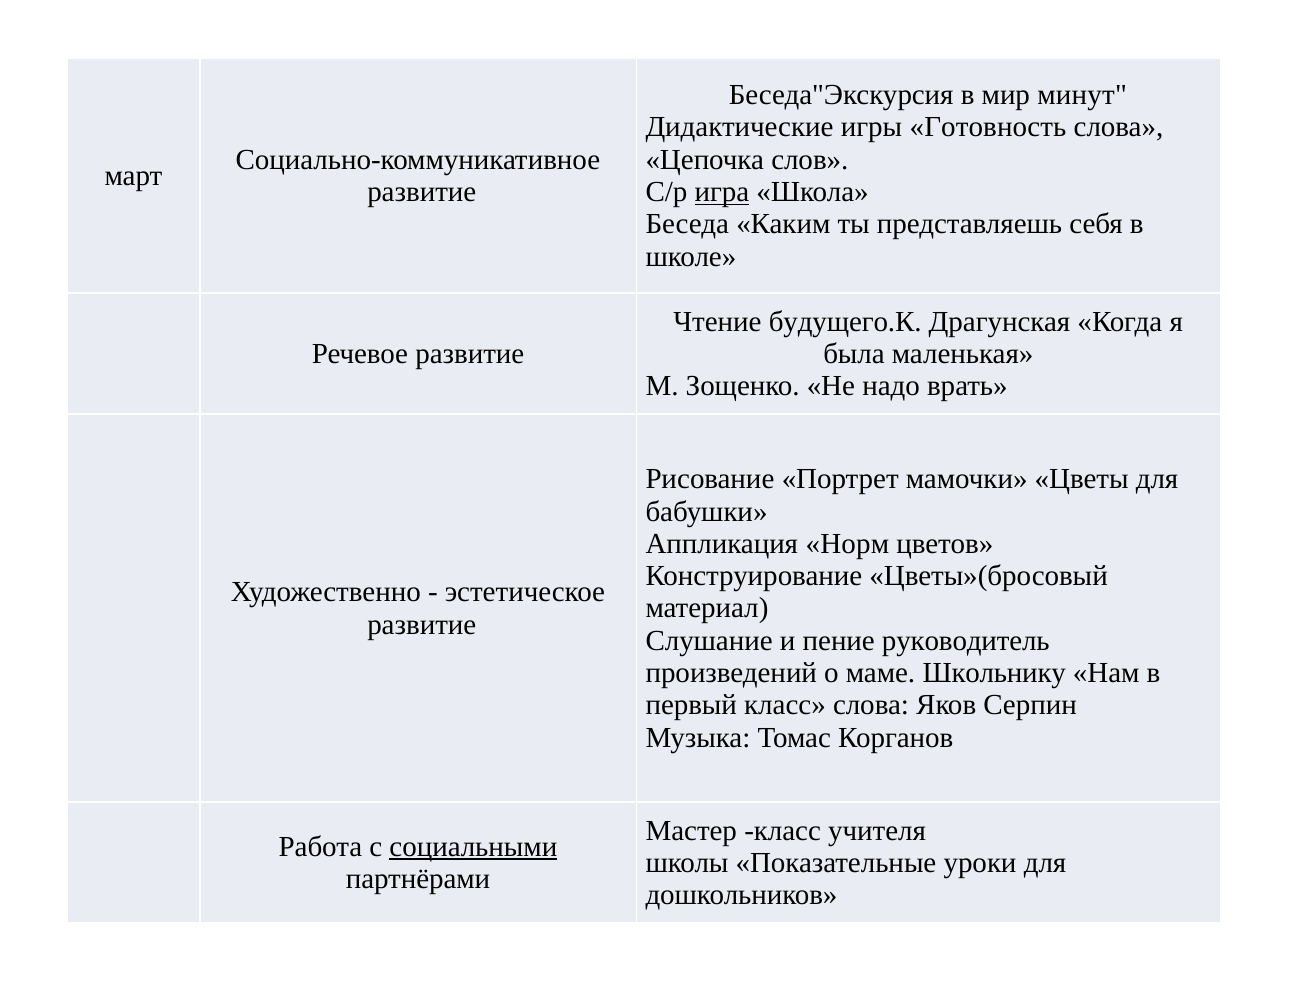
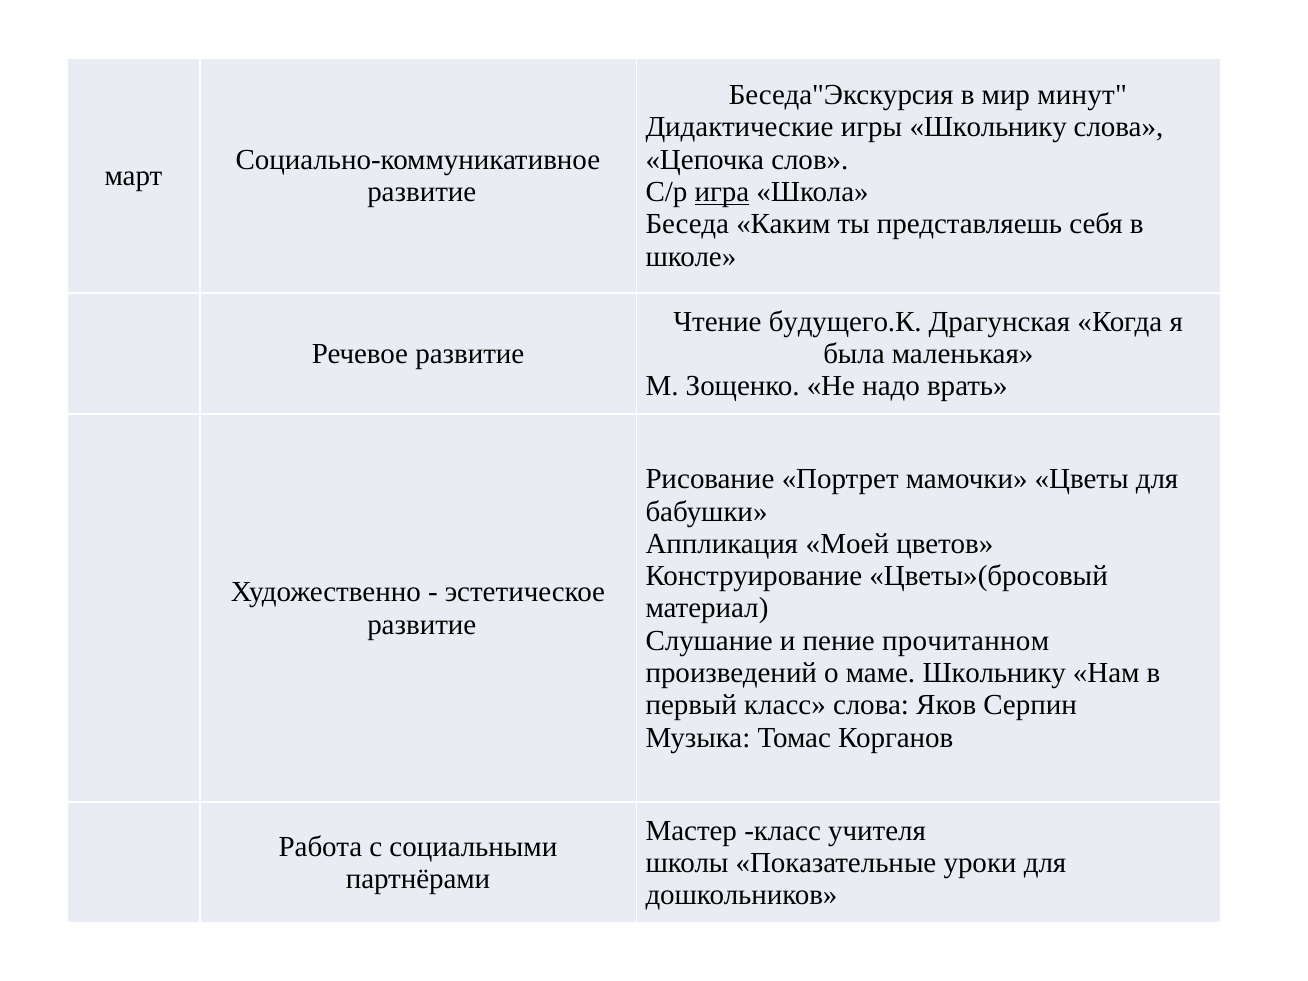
игры Готовность: Готовность -> Школьнику
Норм: Норм -> Моей
руководитель: руководитель -> прочитанном
социальными underline: present -> none
